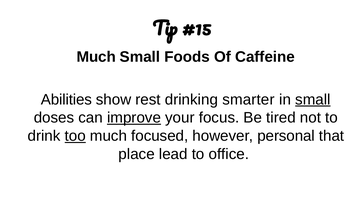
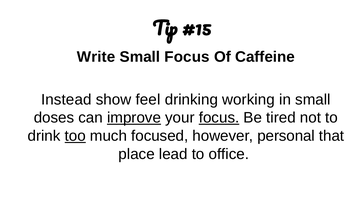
Much at (96, 57): Much -> Write
Small Foods: Foods -> Focus
Abilities: Abilities -> Instead
rest: rest -> feel
smarter: smarter -> working
small at (313, 99) underline: present -> none
focus at (219, 118) underline: none -> present
